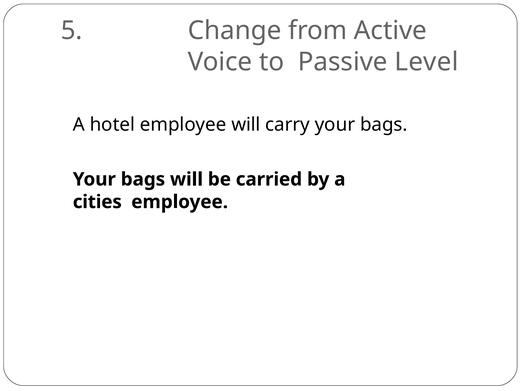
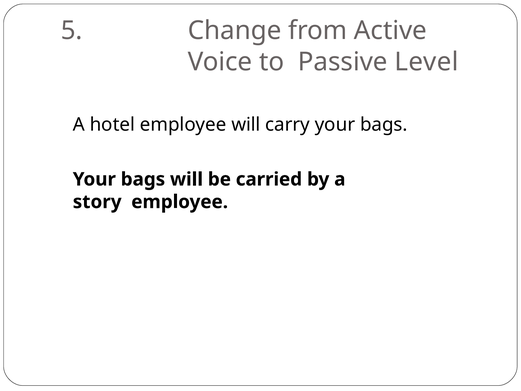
cities: cities -> story
